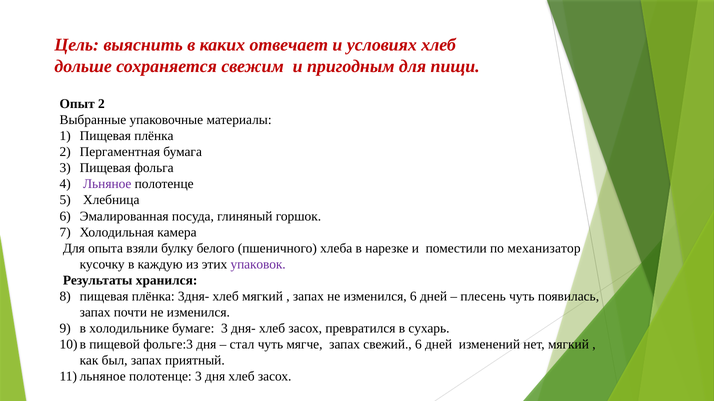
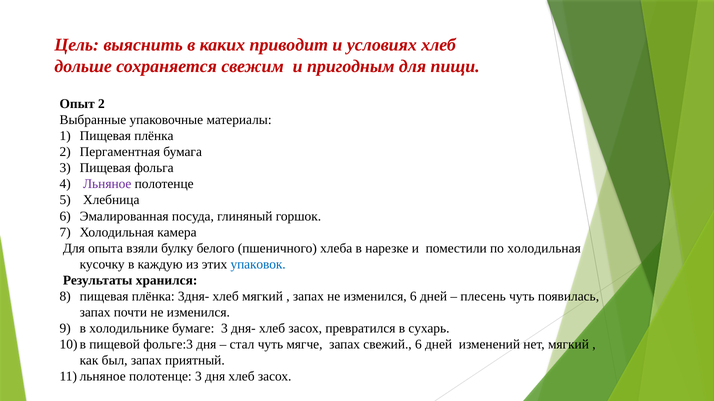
отвечает: отвечает -> приводит
по механизатор: механизатор -> холодильная
упаковок colour: purple -> blue
